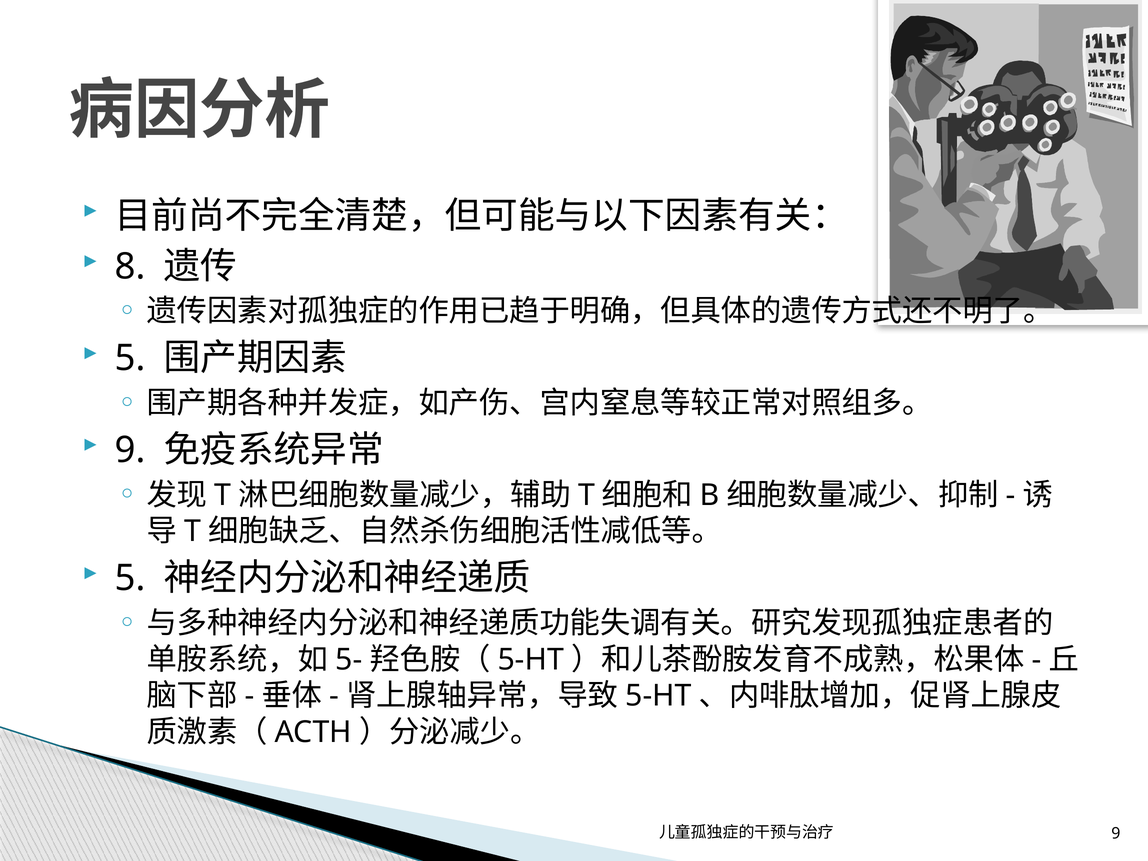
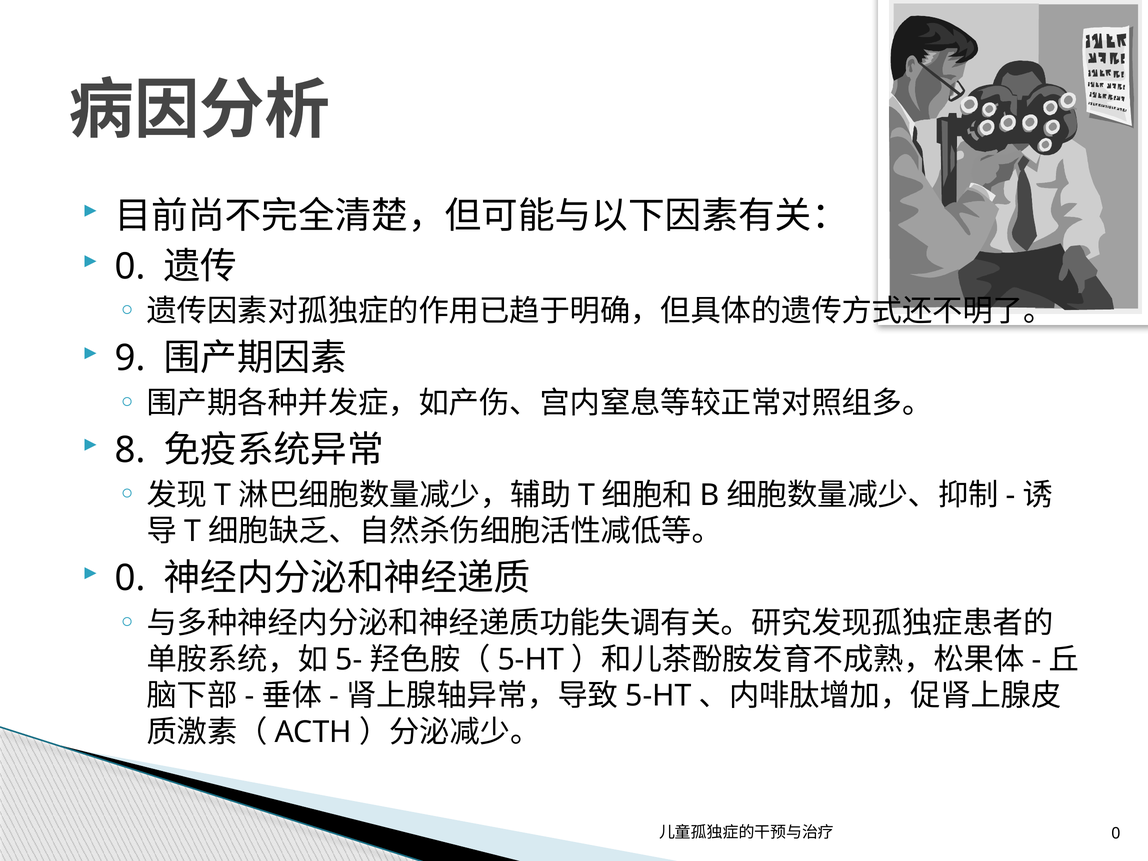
8 at (130, 267): 8 -> 0
5 at (130, 358): 5 -> 9
9 at (130, 450): 9 -> 8
5 at (130, 578): 5 -> 0
9 at (1116, 834): 9 -> 0
